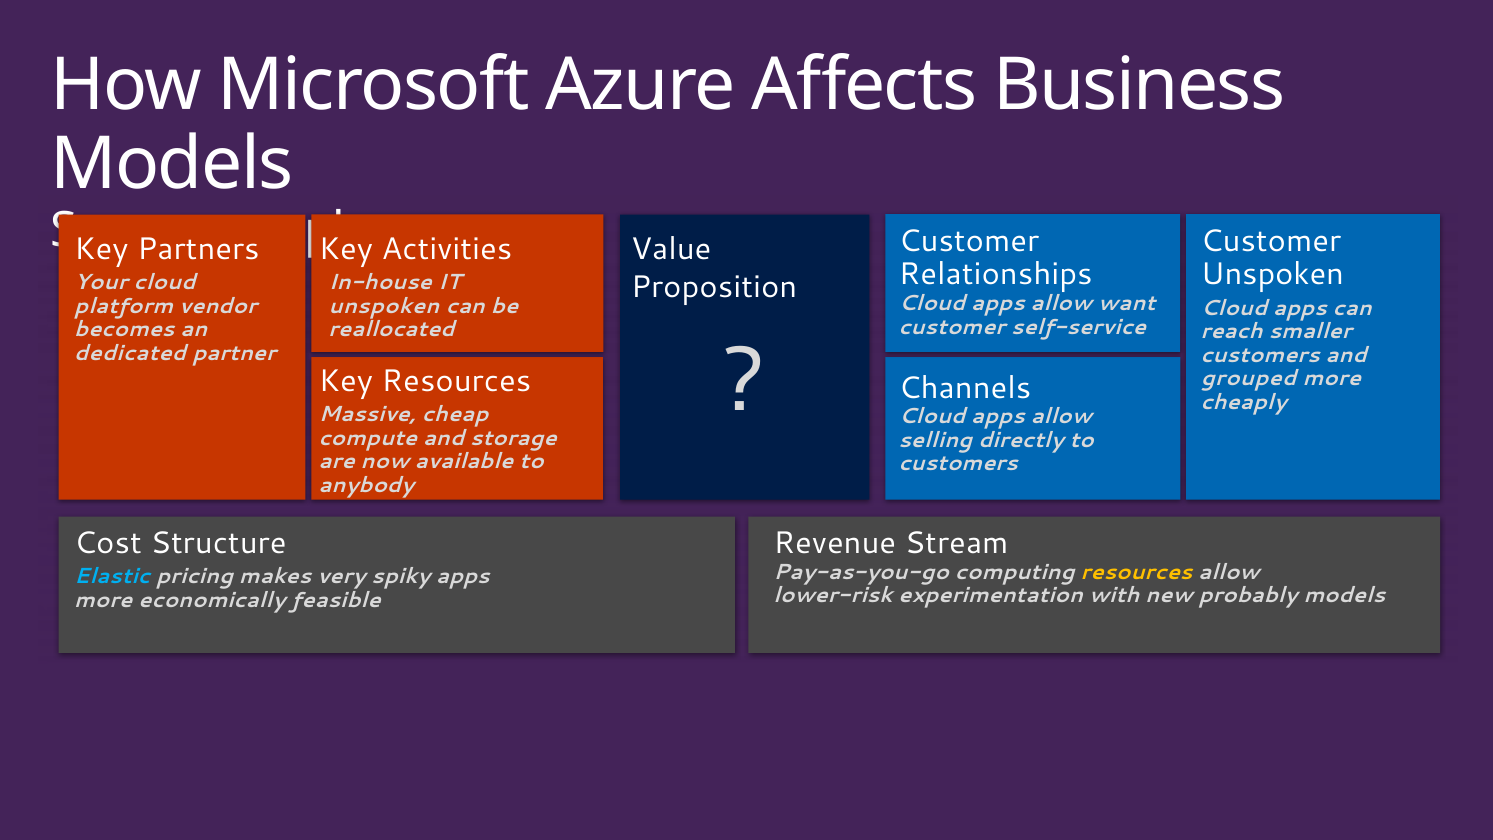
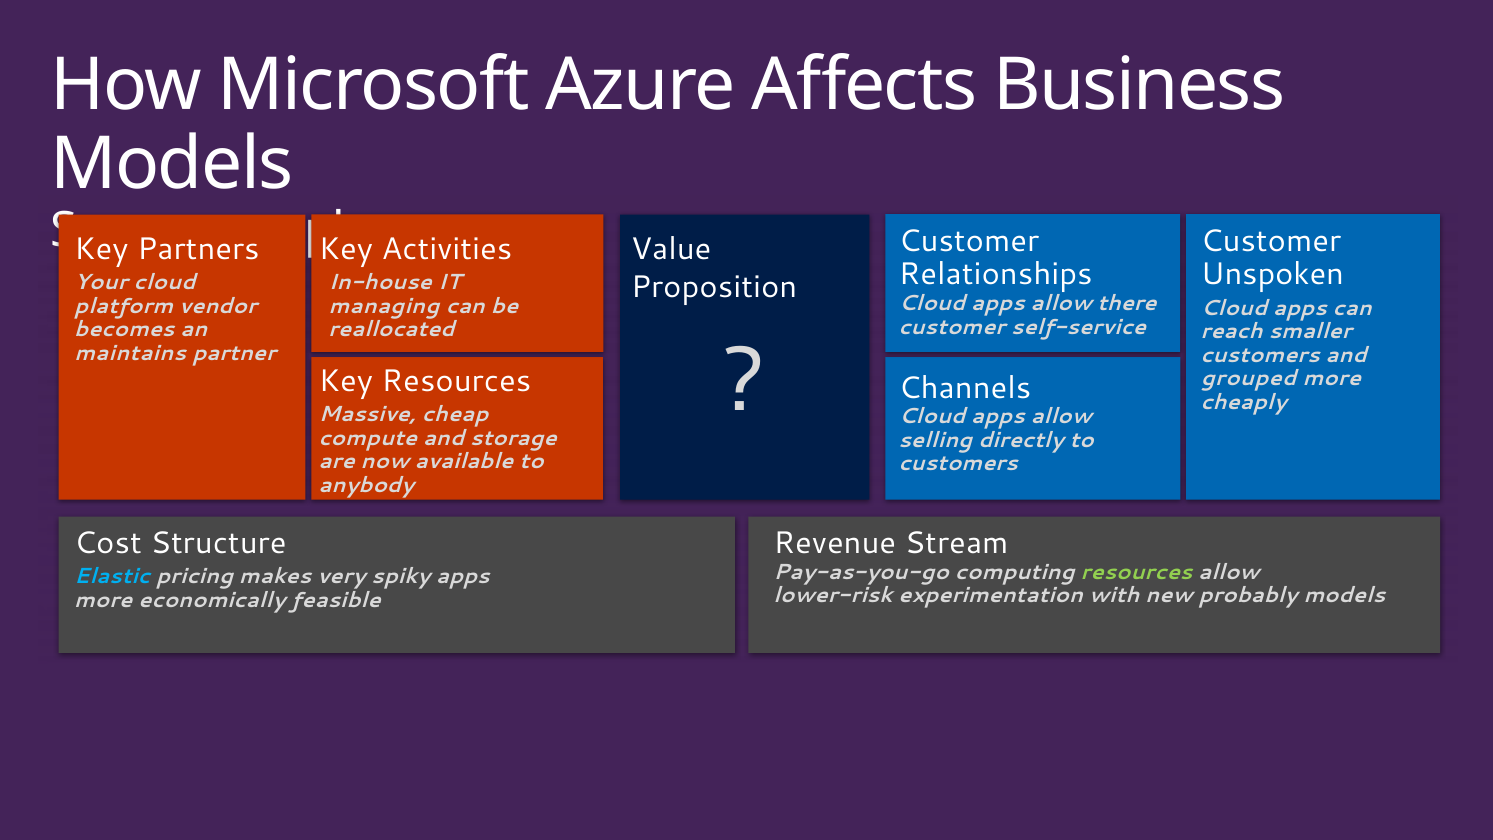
want: want -> there
unspoken at (384, 306): unspoken -> managing
dedicated: dedicated -> maintains
resources at (1137, 572) colour: yellow -> light green
